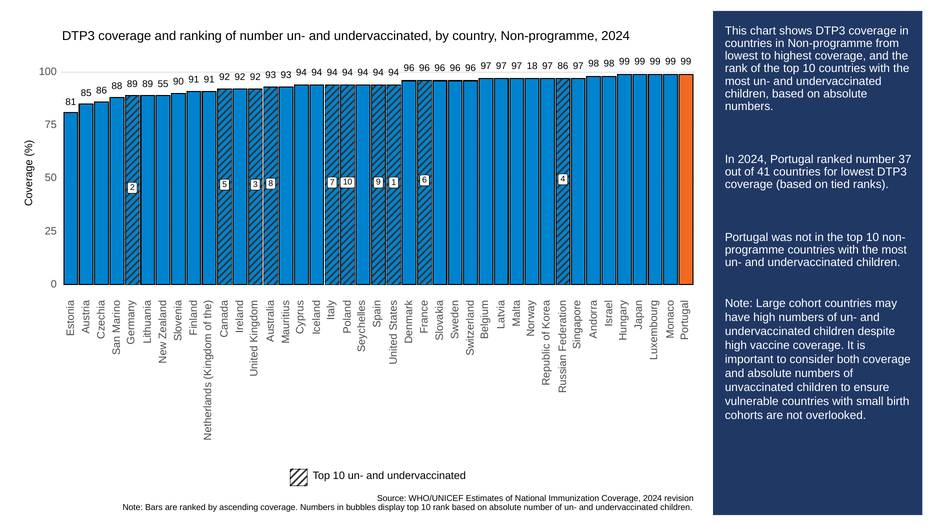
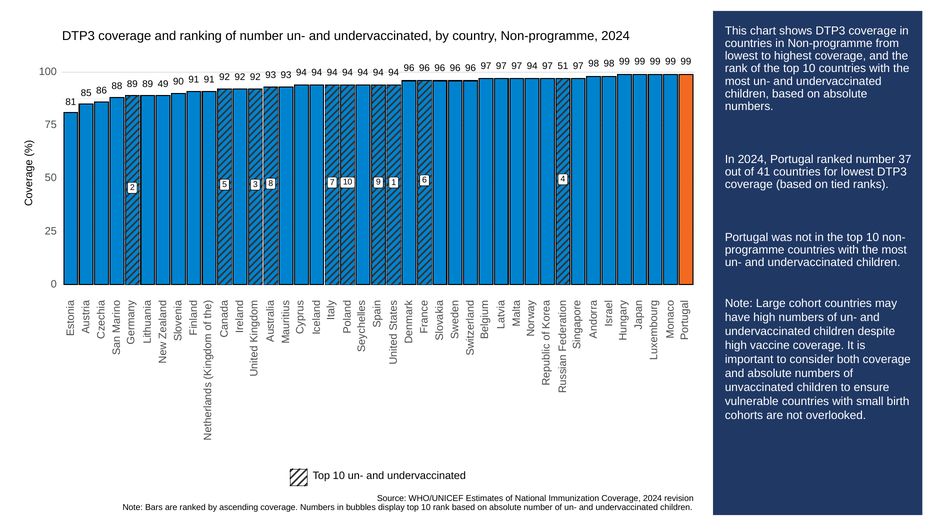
97 18: 18 -> 94
96 86: 86 -> 51
55: 55 -> 49
